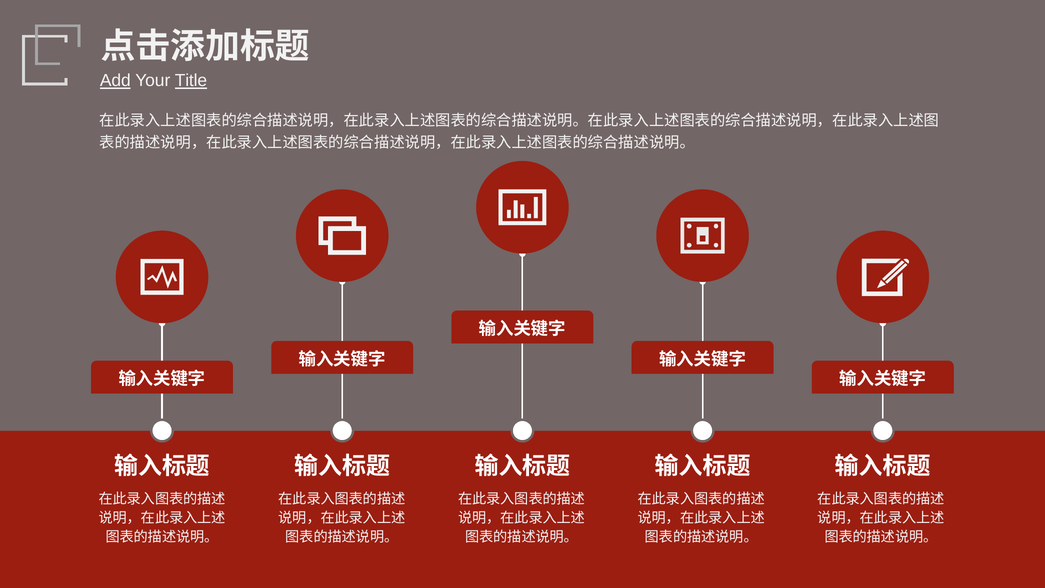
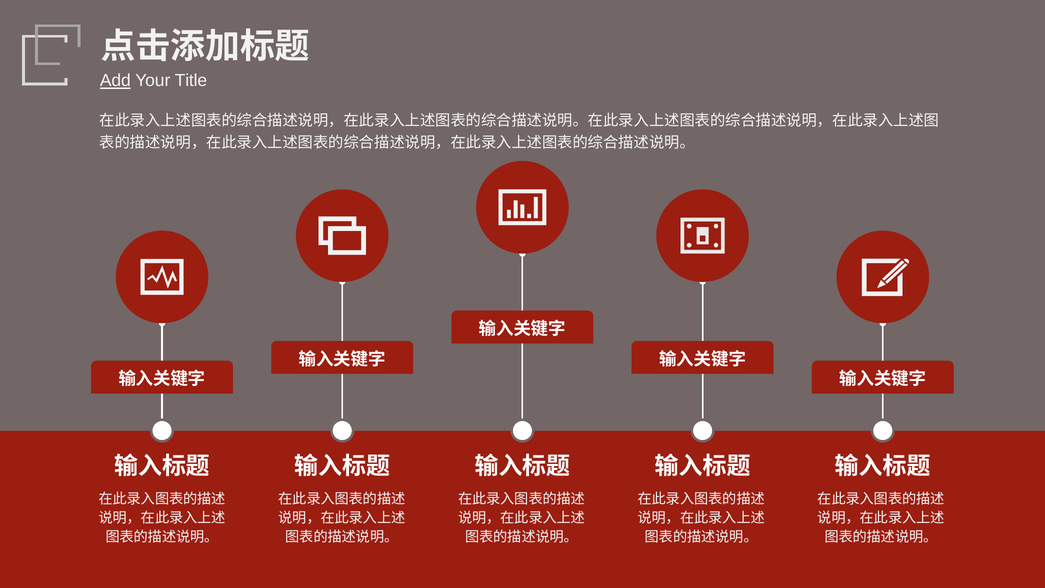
Title underline: present -> none
